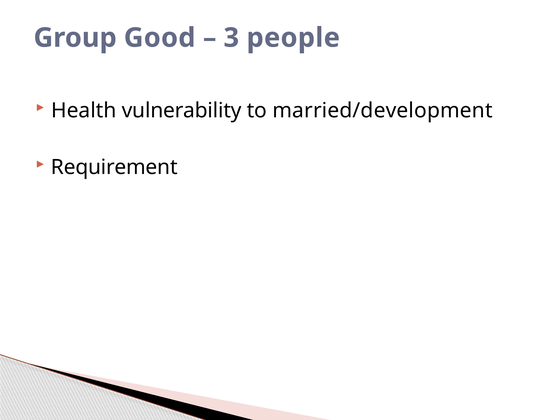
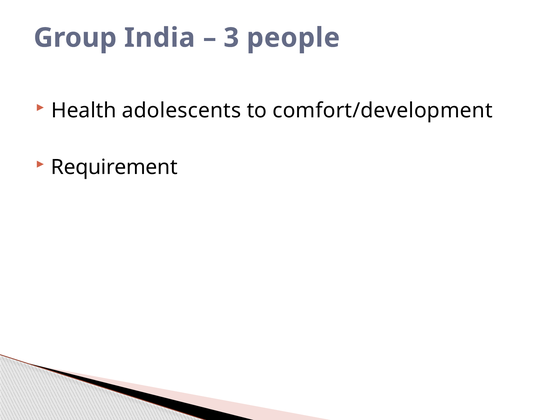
Good: Good -> India
vulnerability: vulnerability -> adolescents
married/development: married/development -> comfort/development
